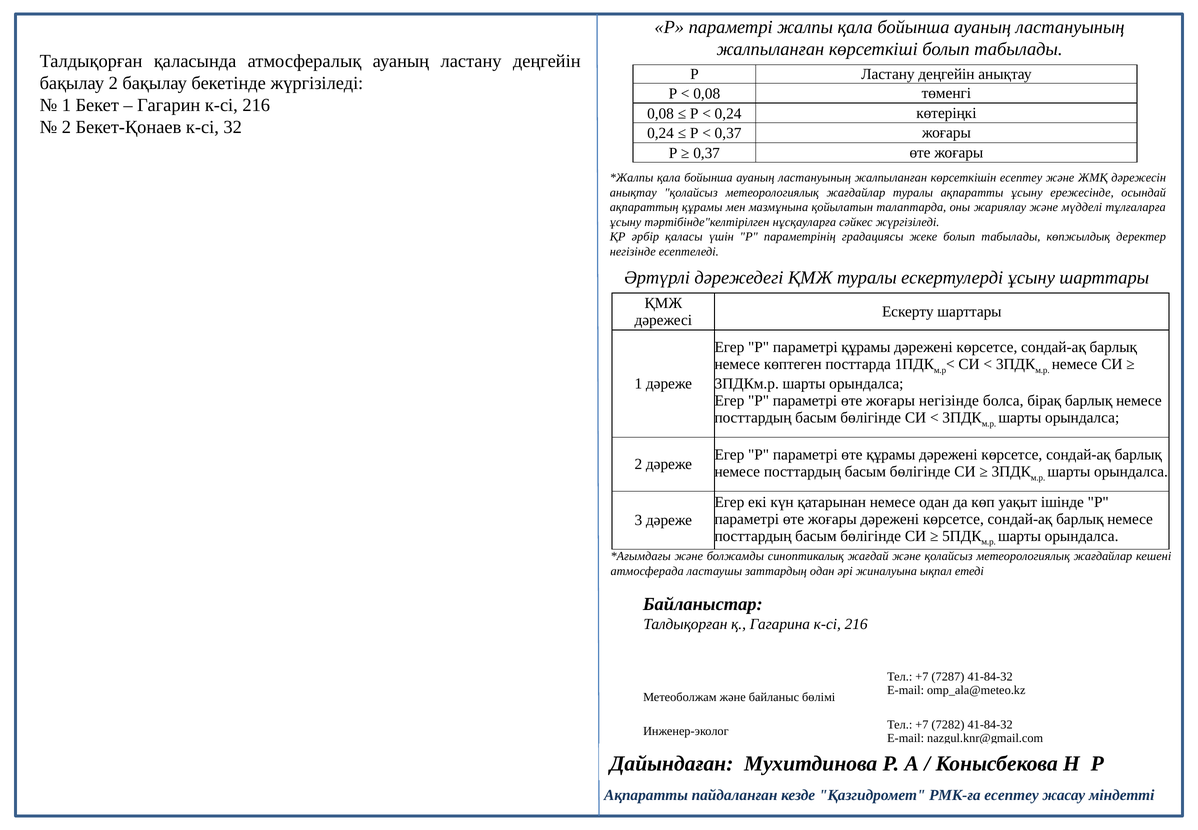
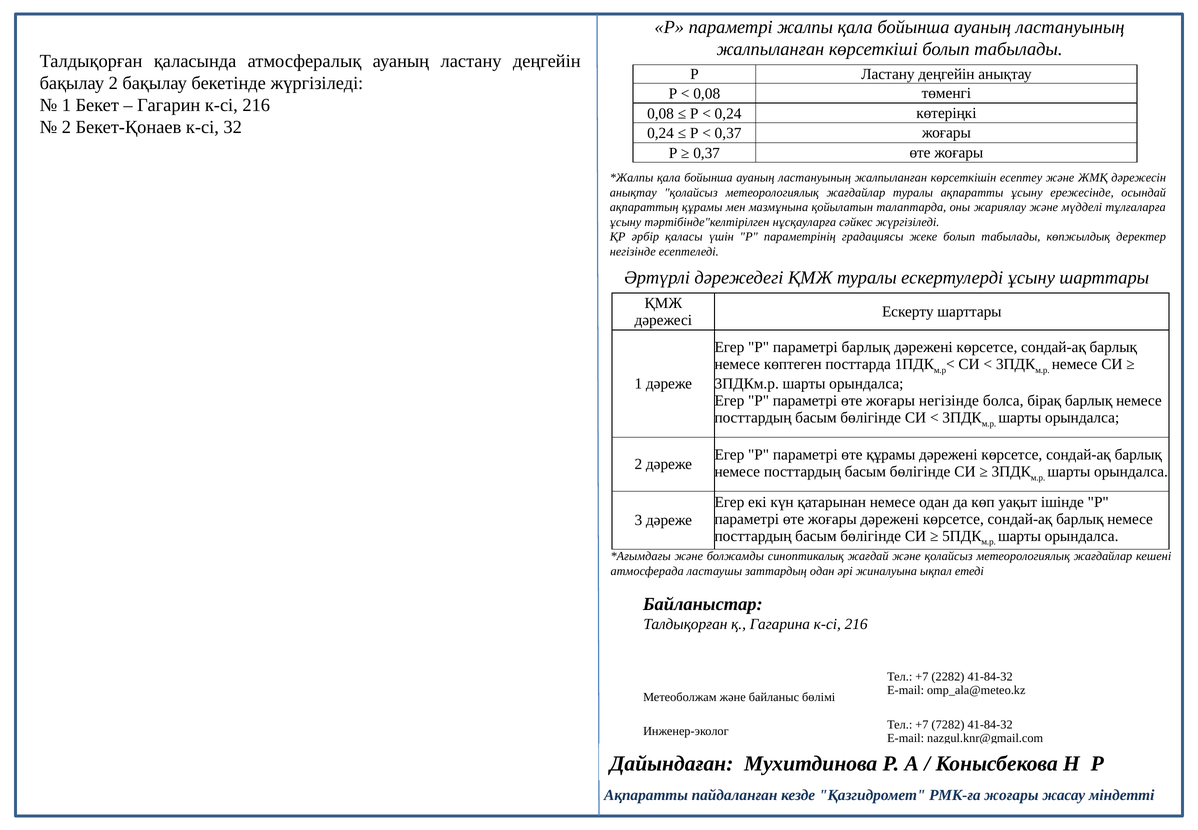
параметрі құрамы: құрамы -> барлық
7287: 7287 -> 2282
РМК-ға есептеу: есептеу -> жоғары
